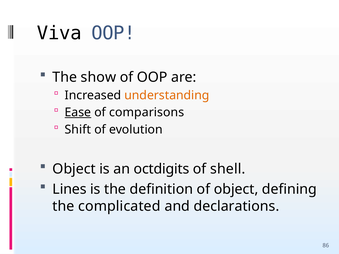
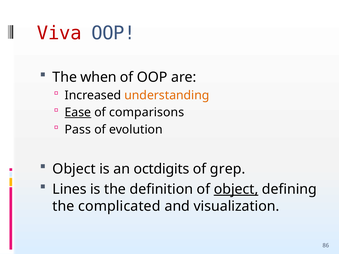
Viva colour: black -> red
show: show -> when
Shift: Shift -> Pass
shell: shell -> grep
object at (236, 189) underline: none -> present
declarations: declarations -> visualization
